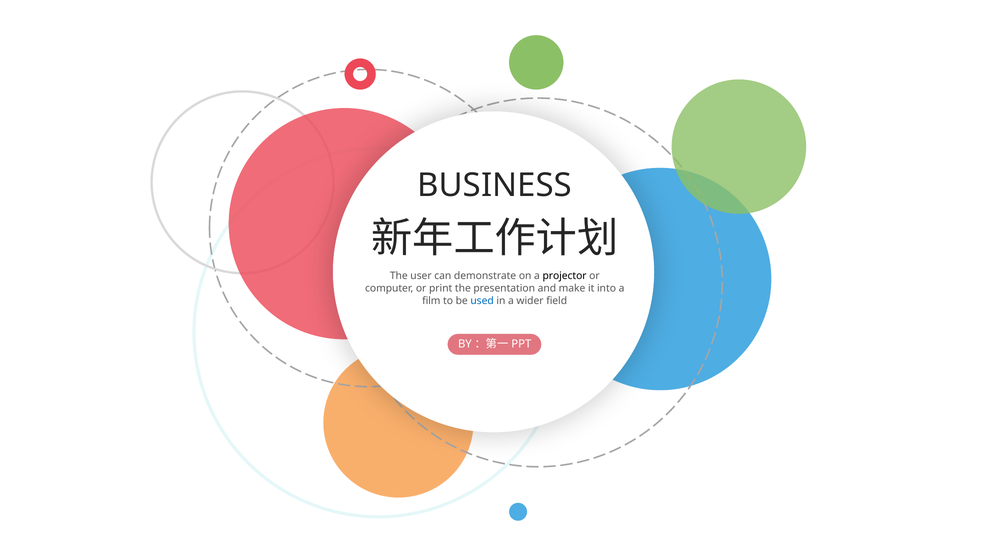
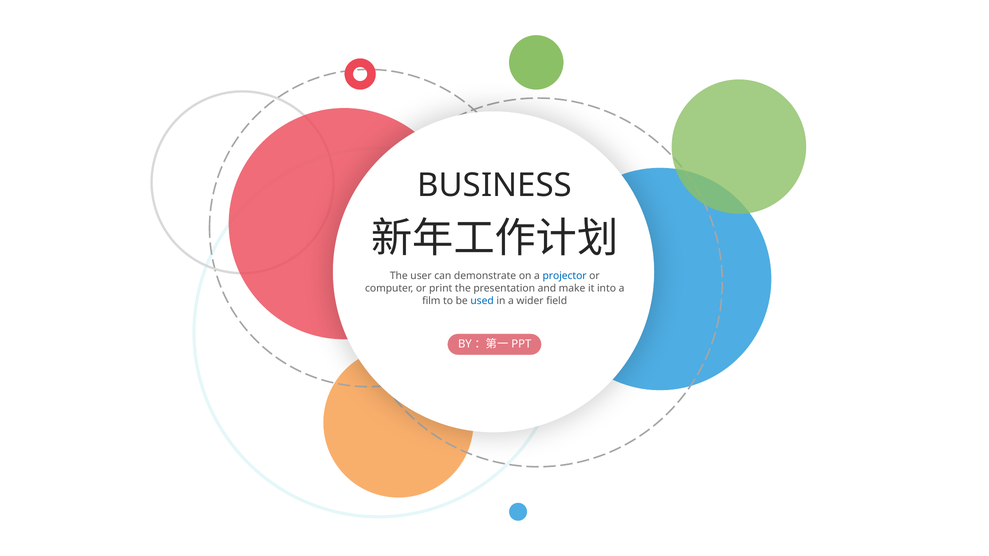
projector colour: black -> blue
